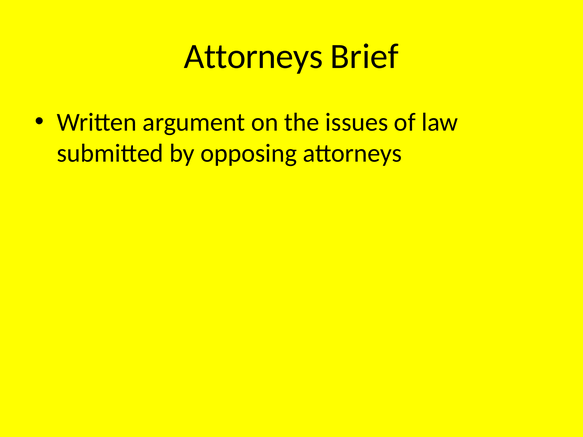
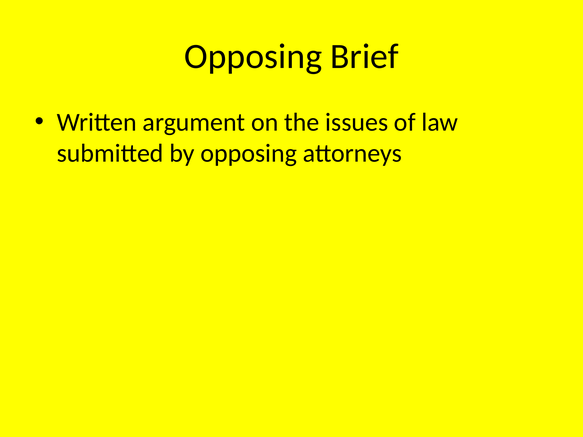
Attorneys at (253, 56): Attorneys -> Opposing
